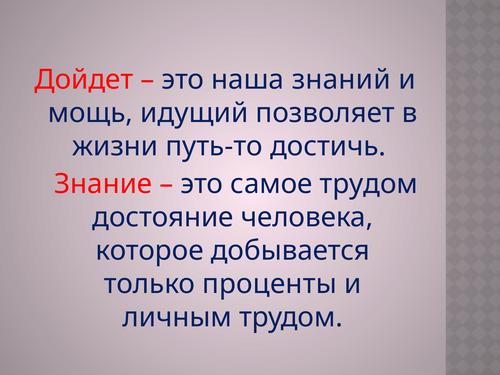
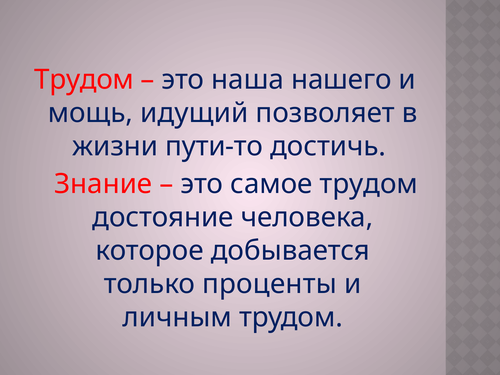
Дойдет at (84, 80): Дойдет -> Трудом
знаний: знаний -> нашего
путь-то: путь-то -> пути-то
